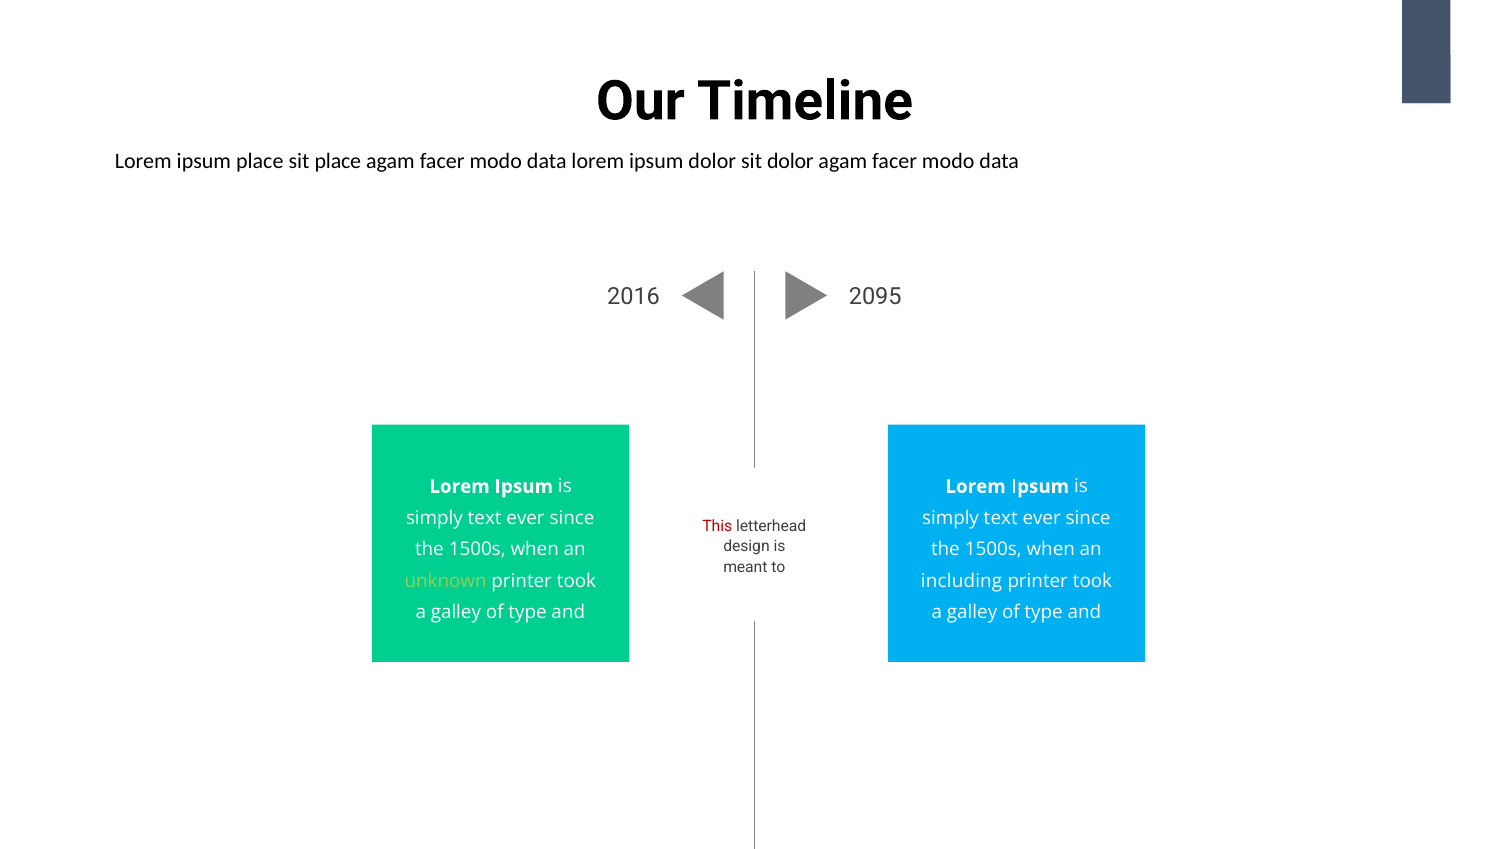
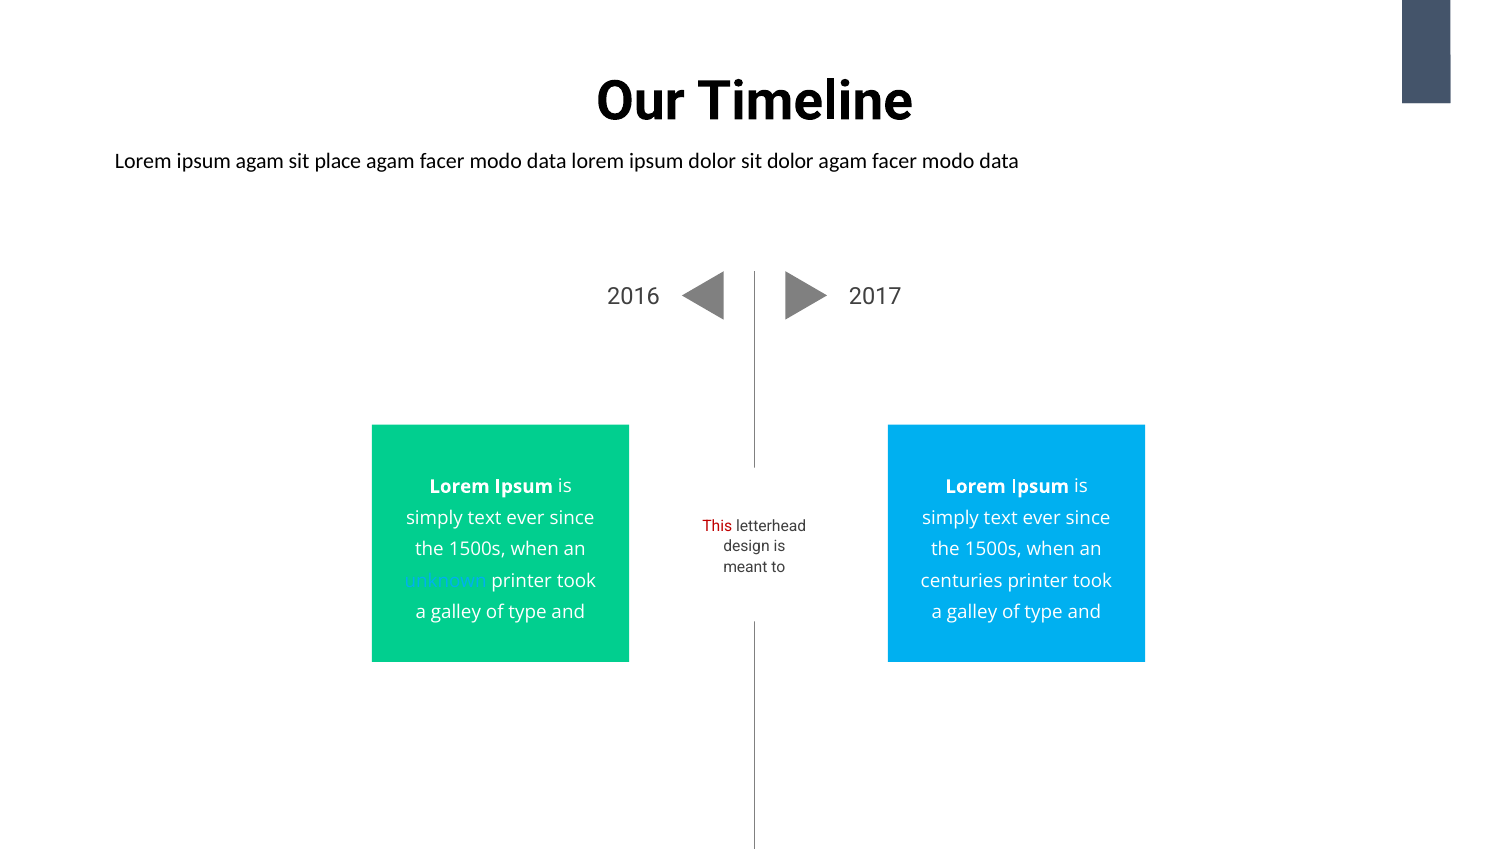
ipsum place: place -> agam
2095: 2095 -> 2017
unknown colour: light green -> light blue
including: including -> centuries
